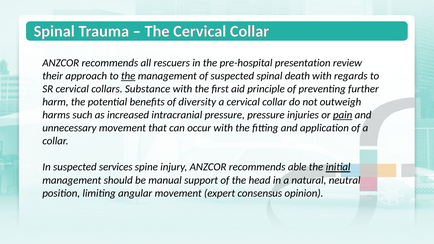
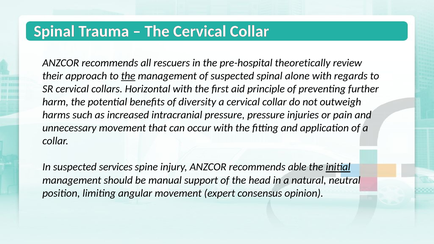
presentation: presentation -> theoretically
death: death -> alone
Substance: Substance -> Horizontal
pain underline: present -> none
